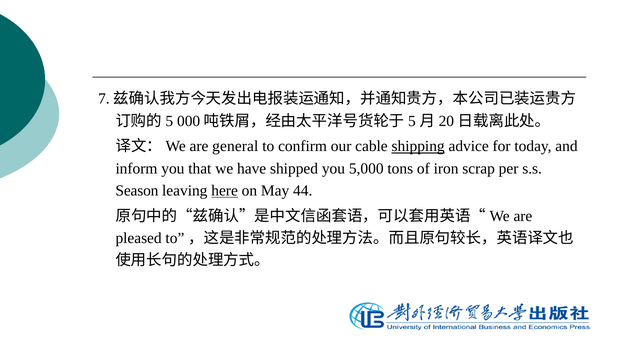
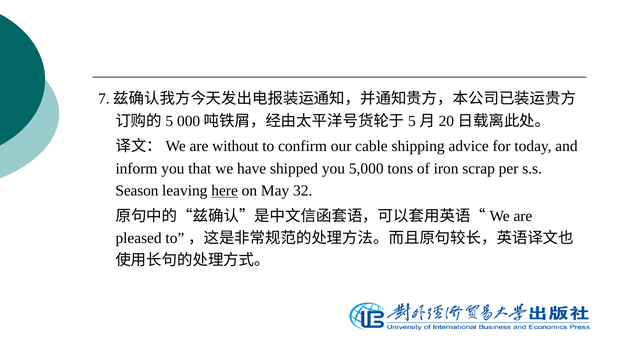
general: general -> without
shipping underline: present -> none
44: 44 -> 32
